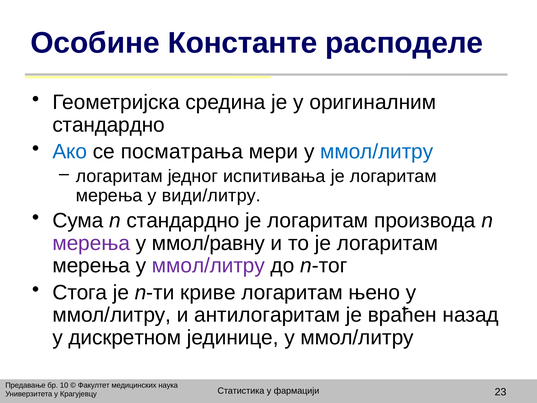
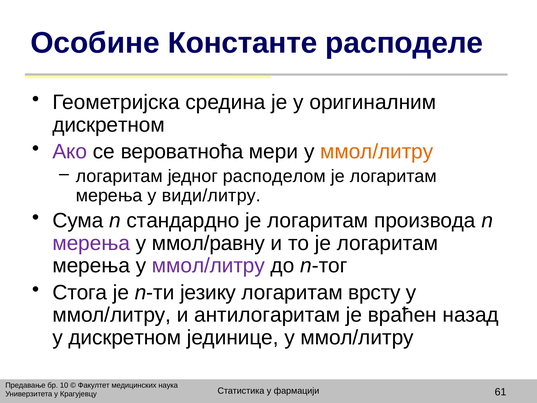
стандардно at (109, 125): стандардно -> дискретном
Aко colour: blue -> purple
посматрања: посматрања -> вероватноћа
ммол/литру at (377, 152) colour: blue -> orange
испитивања: испитивања -> расподелом
криве: криве -> језику
њено: њено -> врсту
23: 23 -> 61
